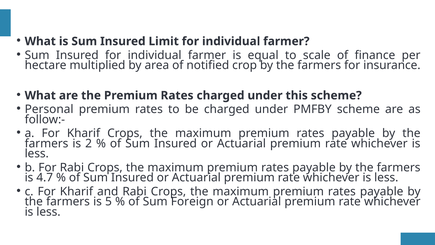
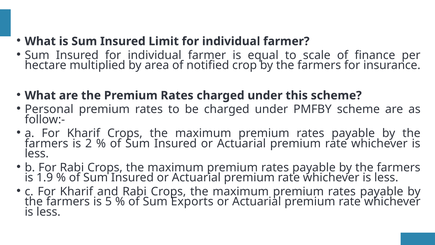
4.7: 4.7 -> 1.9
Foreign: Foreign -> Exports
